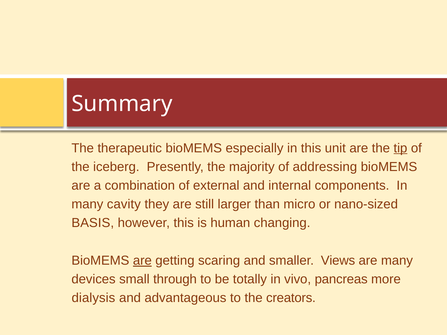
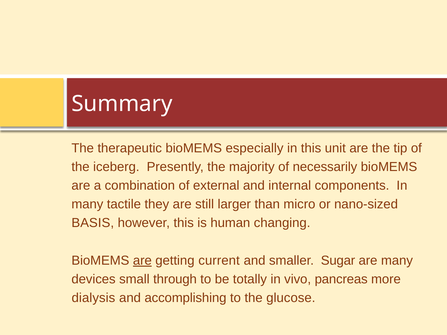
tip underline: present -> none
addressing: addressing -> necessarily
cavity: cavity -> tactile
scaring: scaring -> current
Views: Views -> Sugar
advantageous: advantageous -> accomplishing
creators: creators -> glucose
